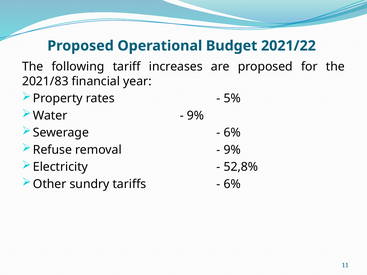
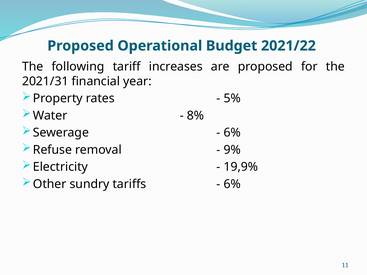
2021/83: 2021/83 -> 2021/31
9% at (195, 116): 9% -> 8%
52,8%: 52,8% -> 19,9%
